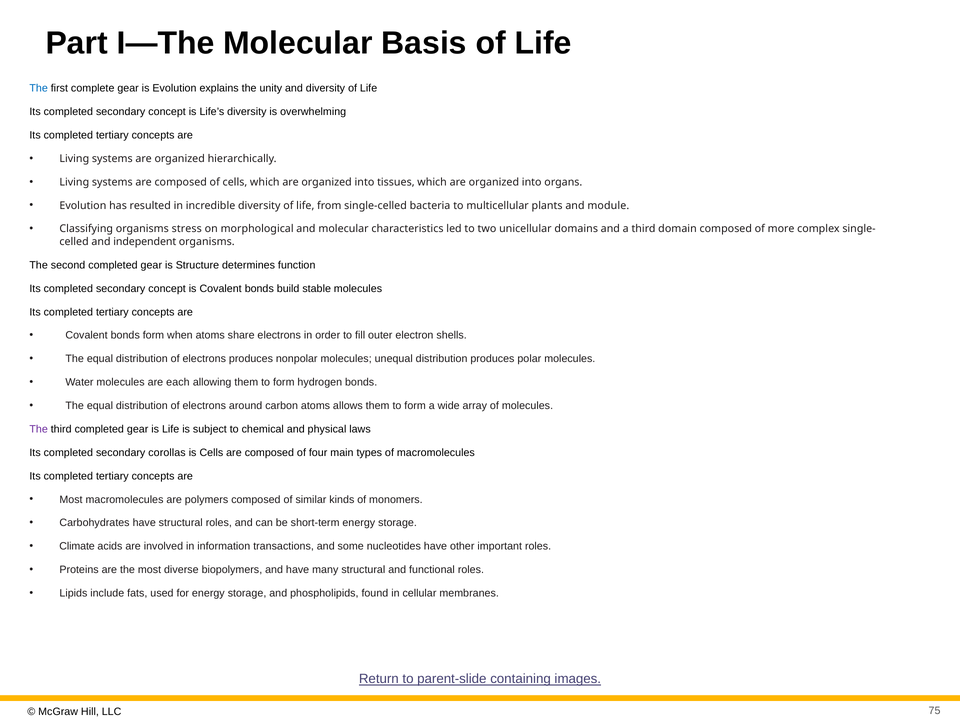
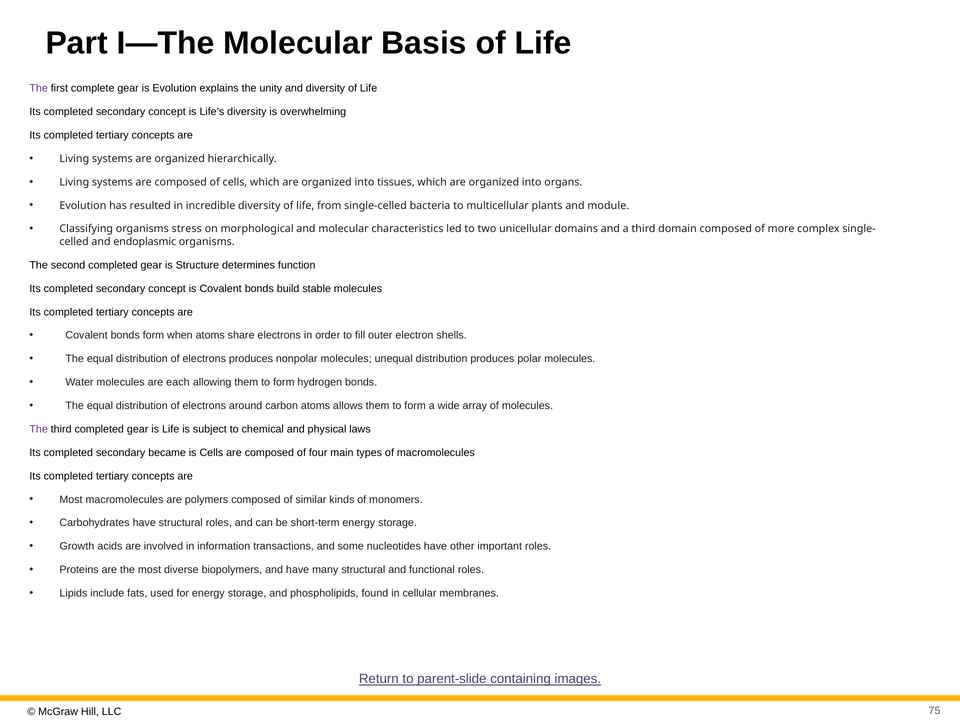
The at (39, 88) colour: blue -> purple
independent: independent -> endoplasmic
corollas: corollas -> became
Climate: Climate -> Growth
